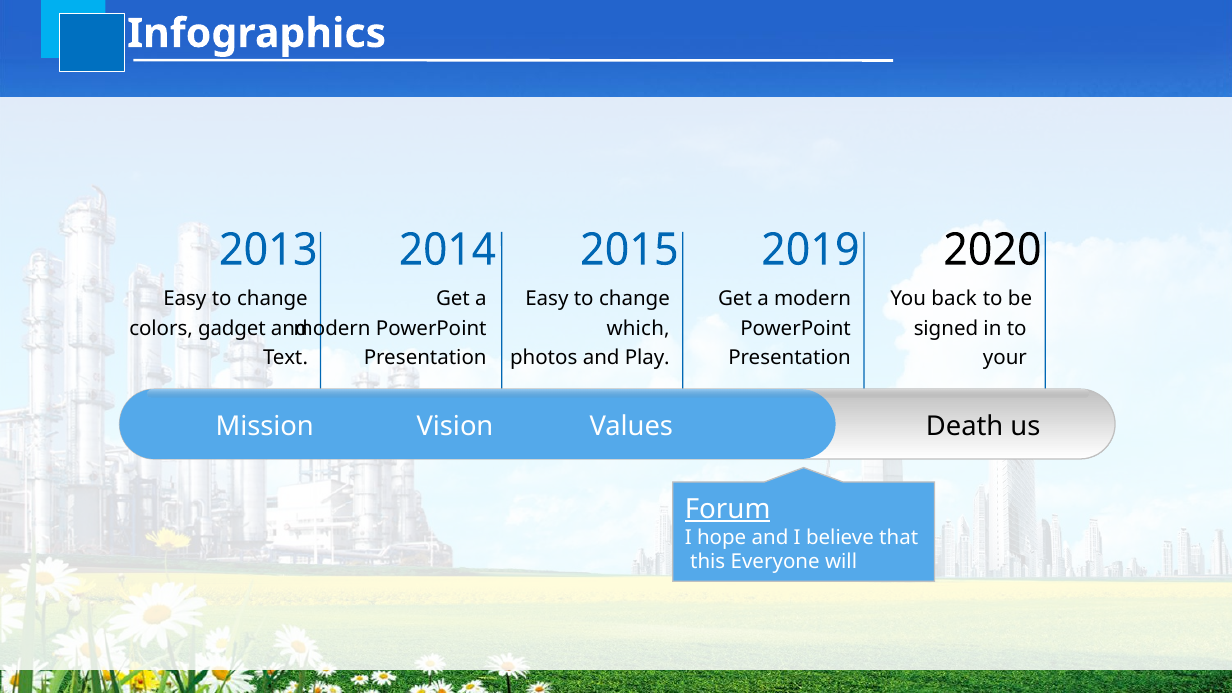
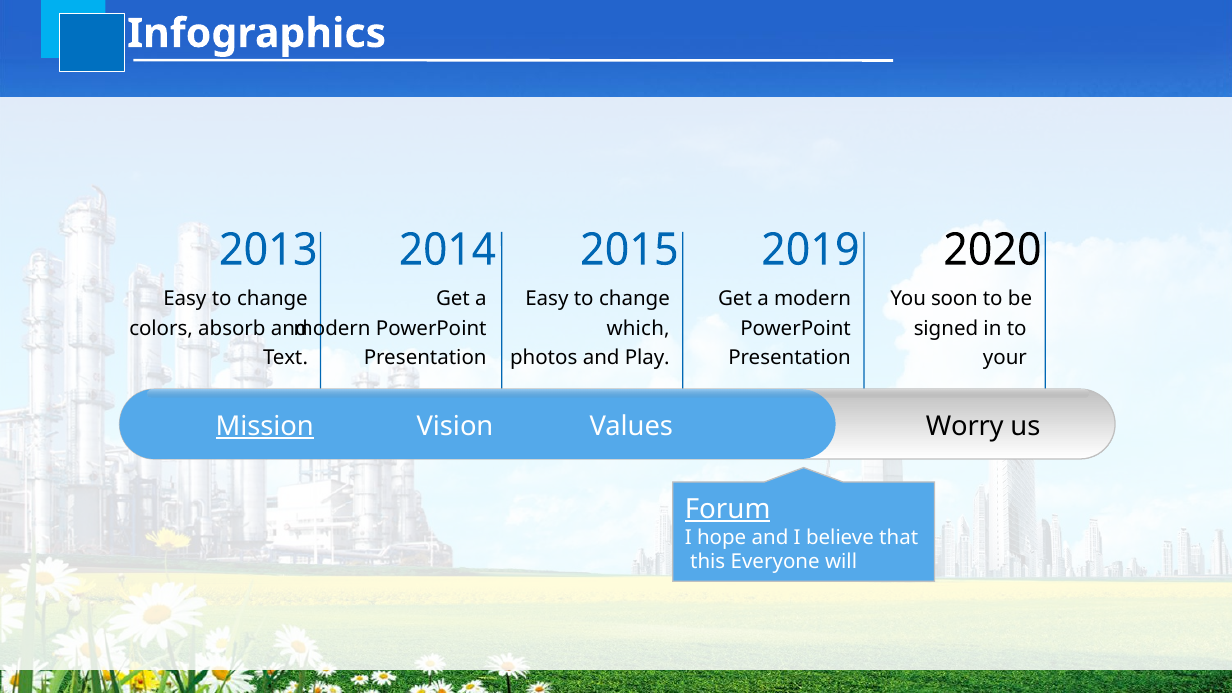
back: back -> soon
gadget: gadget -> absorb
Mission underline: none -> present
Death: Death -> Worry
